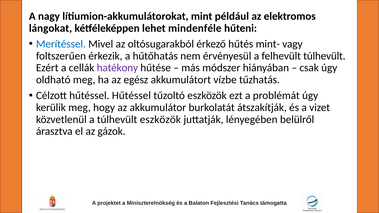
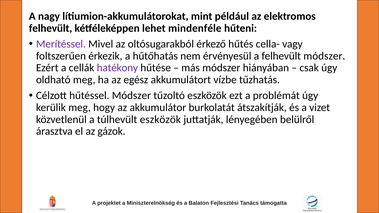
lángokat at (50, 28): lángokat -> felhevült
Merítéssel colour: blue -> purple
mint-: mint- -> cella-
felhevült túlhevült: túlhevült -> módszer
hűtéssel Hűtéssel: Hűtéssel -> Módszer
